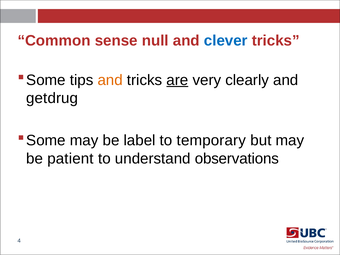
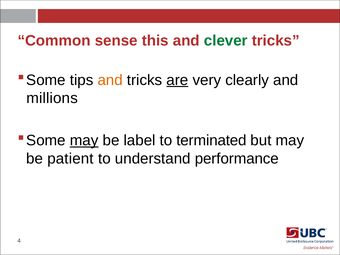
null: null -> this
clever colour: blue -> green
getdrug: getdrug -> millions
may at (84, 140) underline: none -> present
temporary: temporary -> terminated
observations: observations -> performance
